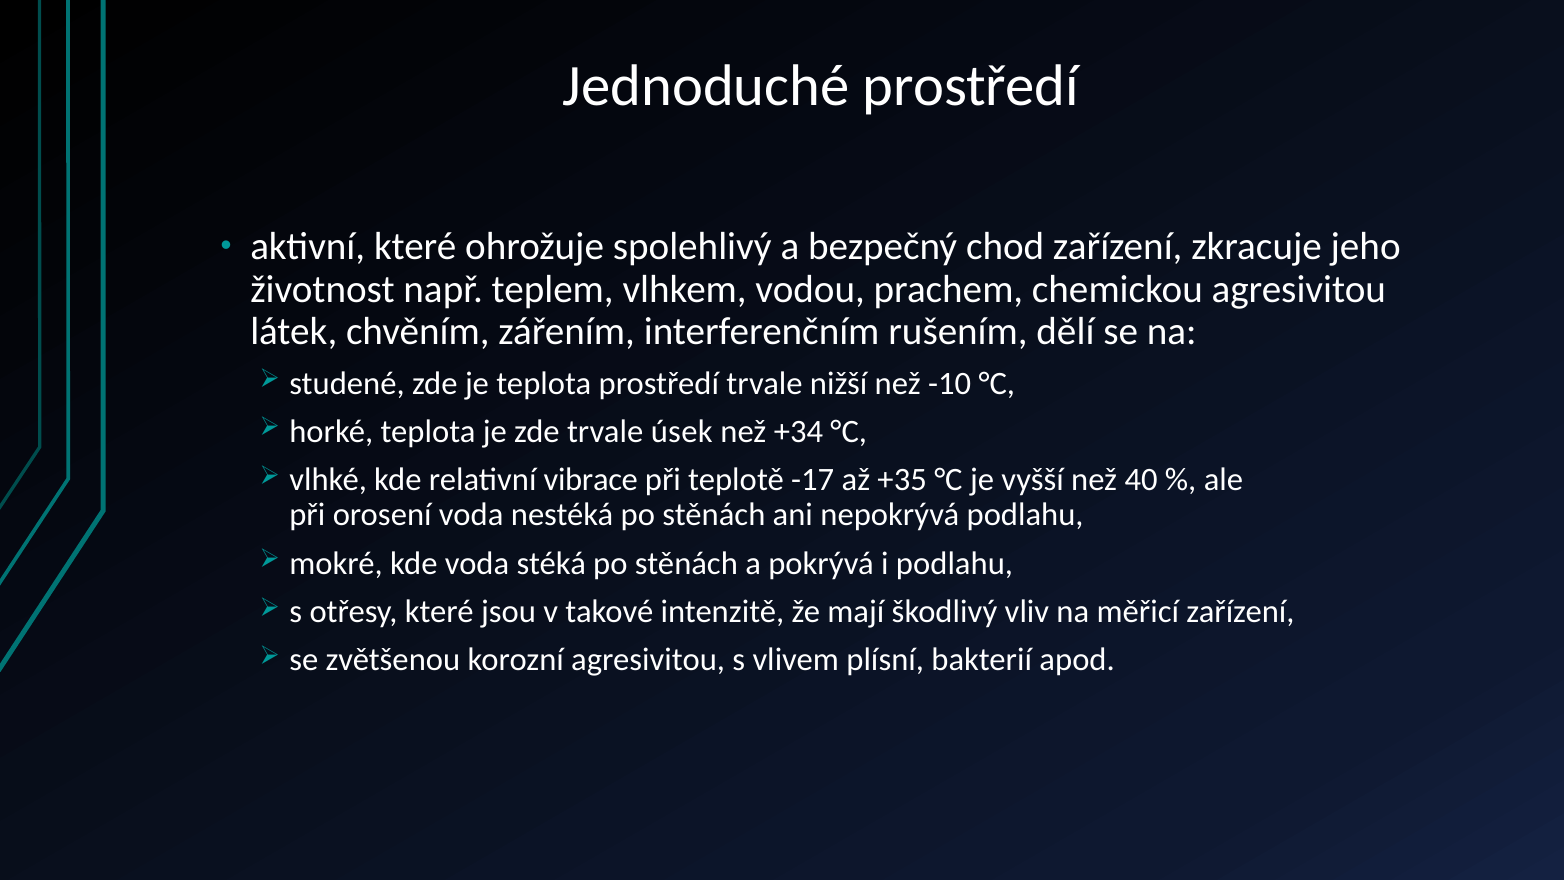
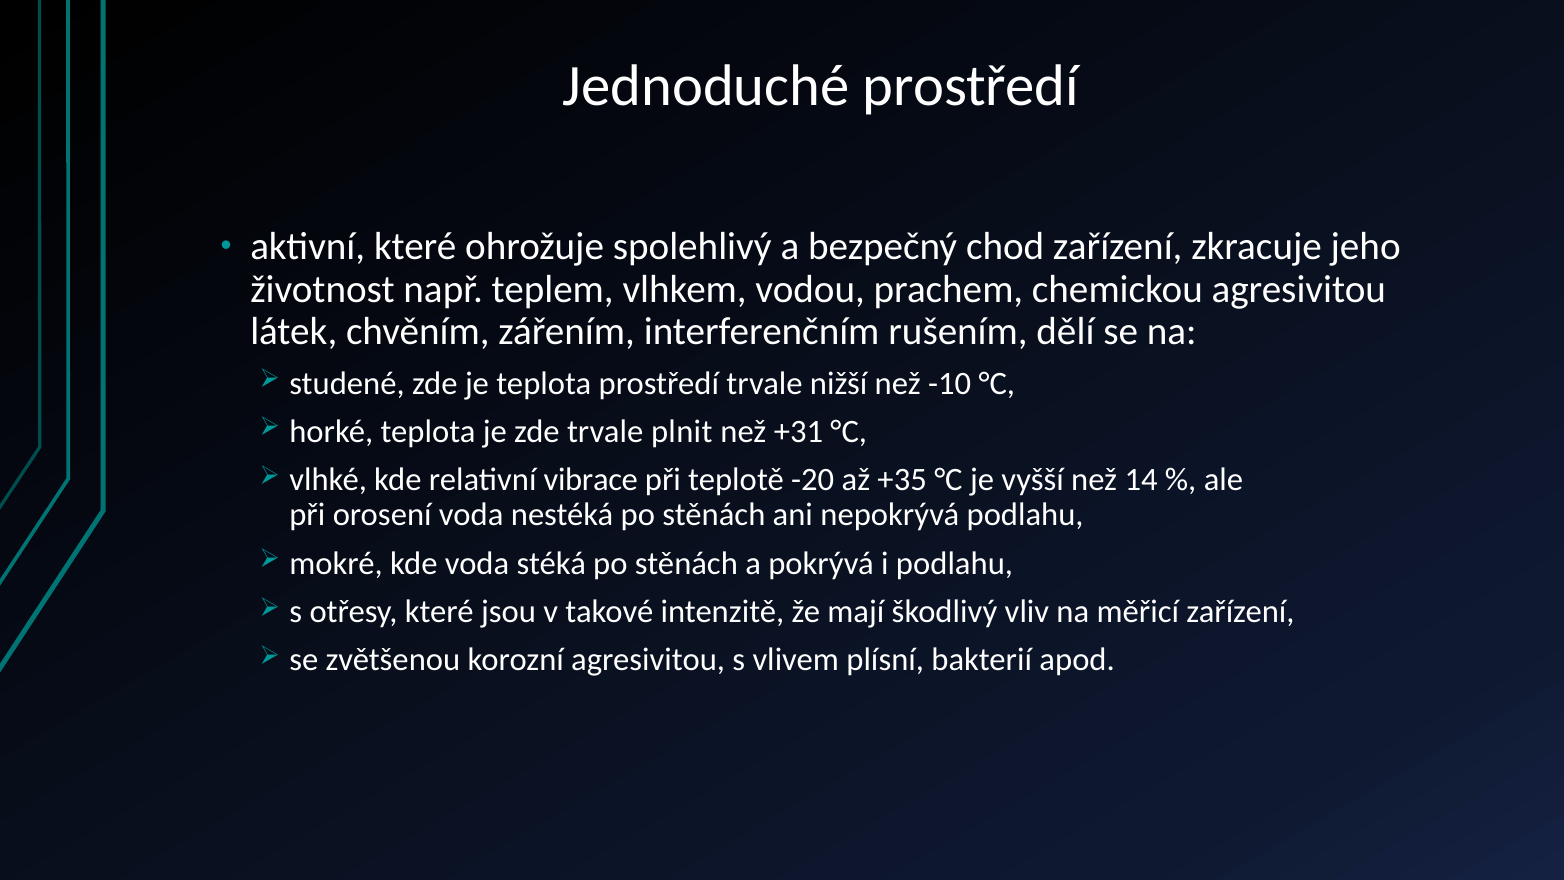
úsek: úsek -> plnit
+34: +34 -> +31
-17: -17 -> -20
40: 40 -> 14
